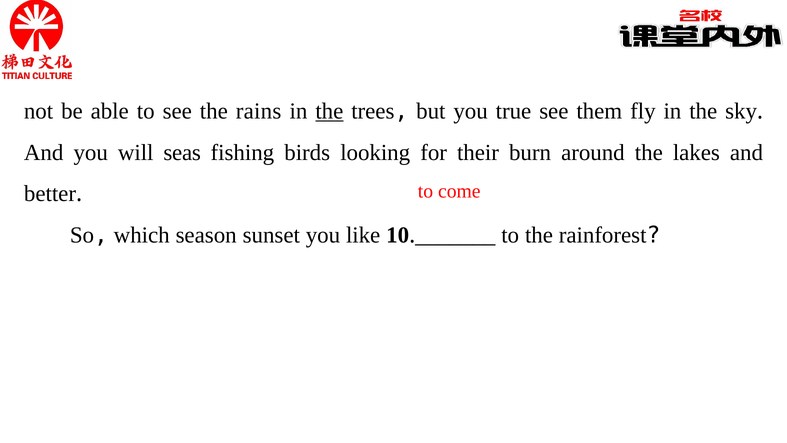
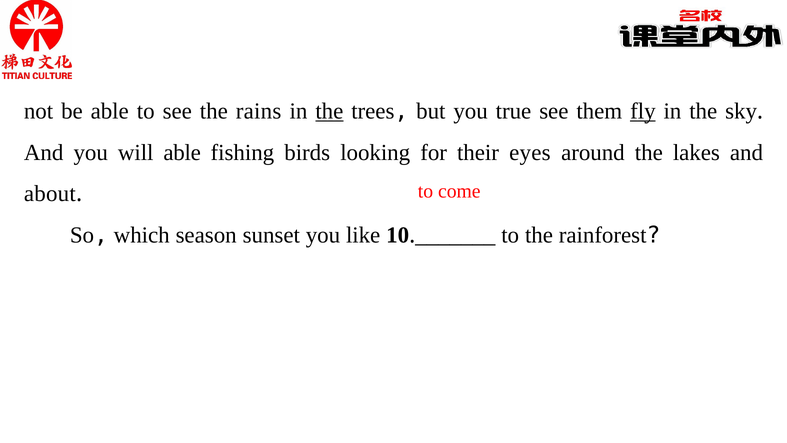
fly underline: none -> present
will seas: seas -> able
burn: burn -> eyes
better: better -> about
